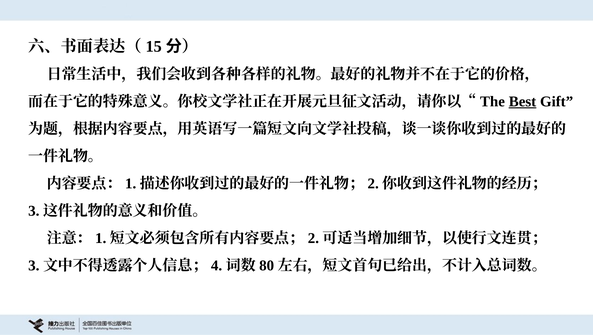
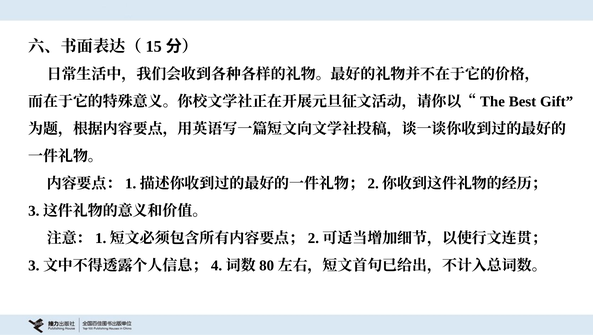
Best underline: present -> none
